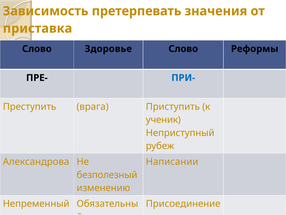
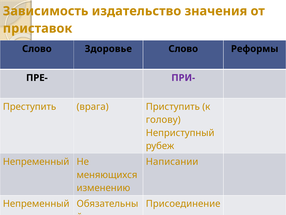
претерпевать: претерпевать -> издательство
приставка: приставка -> приставок
ПРИ- colour: blue -> purple
ученик: ученик -> голову
Александрова at (36, 161): Александрова -> Непременный
безполезный: безполезный -> меняющихся
